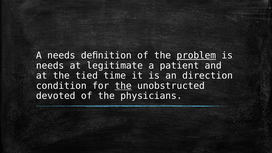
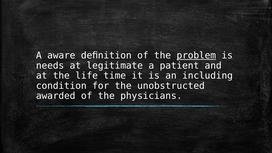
A needs: needs -> aware
tied: tied -> life
direction: direction -> including
the at (123, 86) underline: present -> none
devoted: devoted -> awarded
